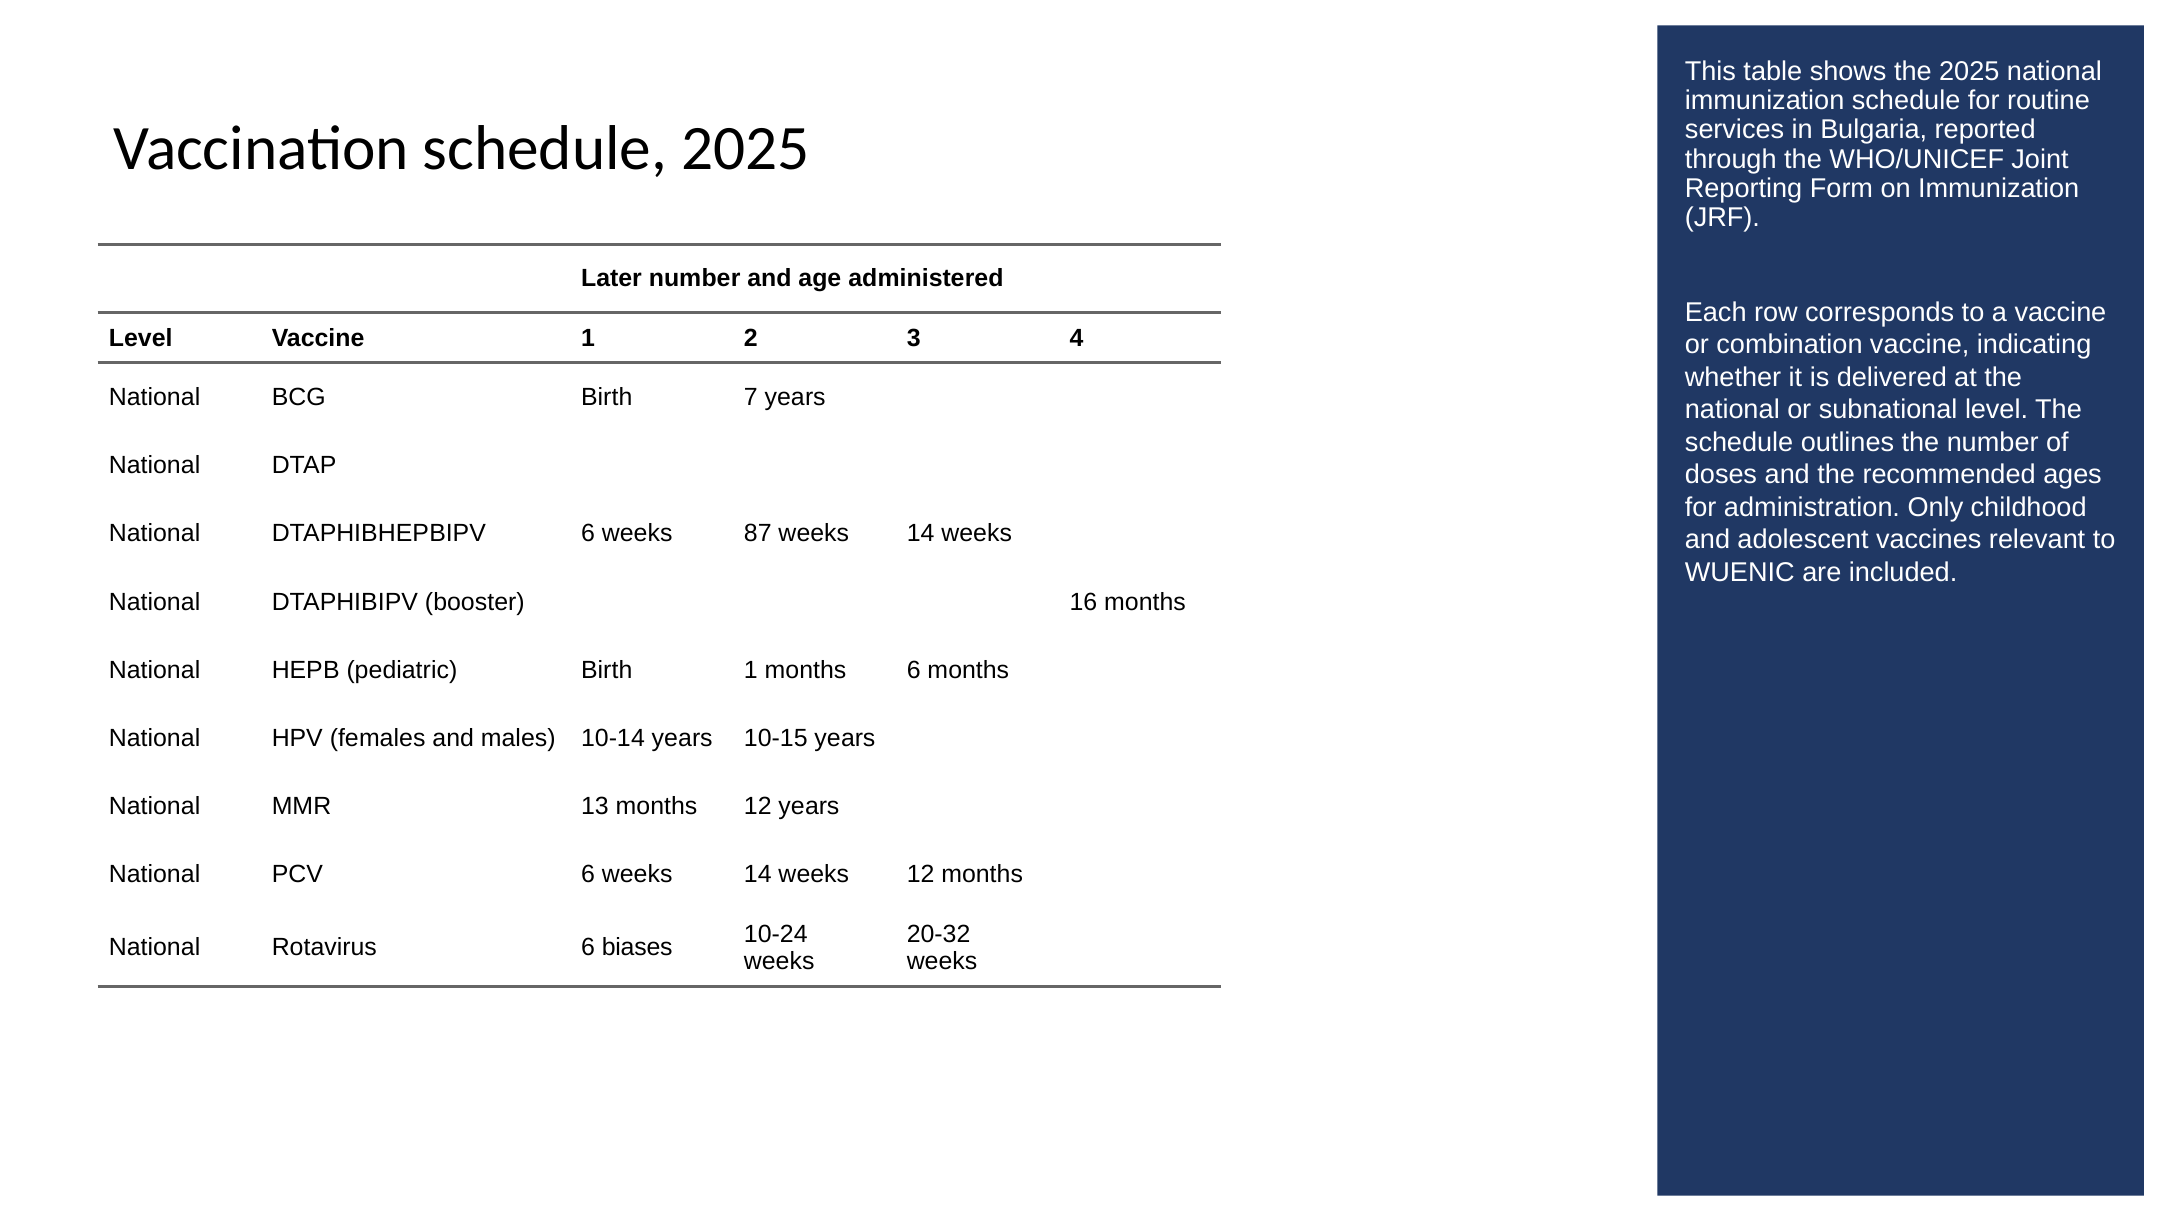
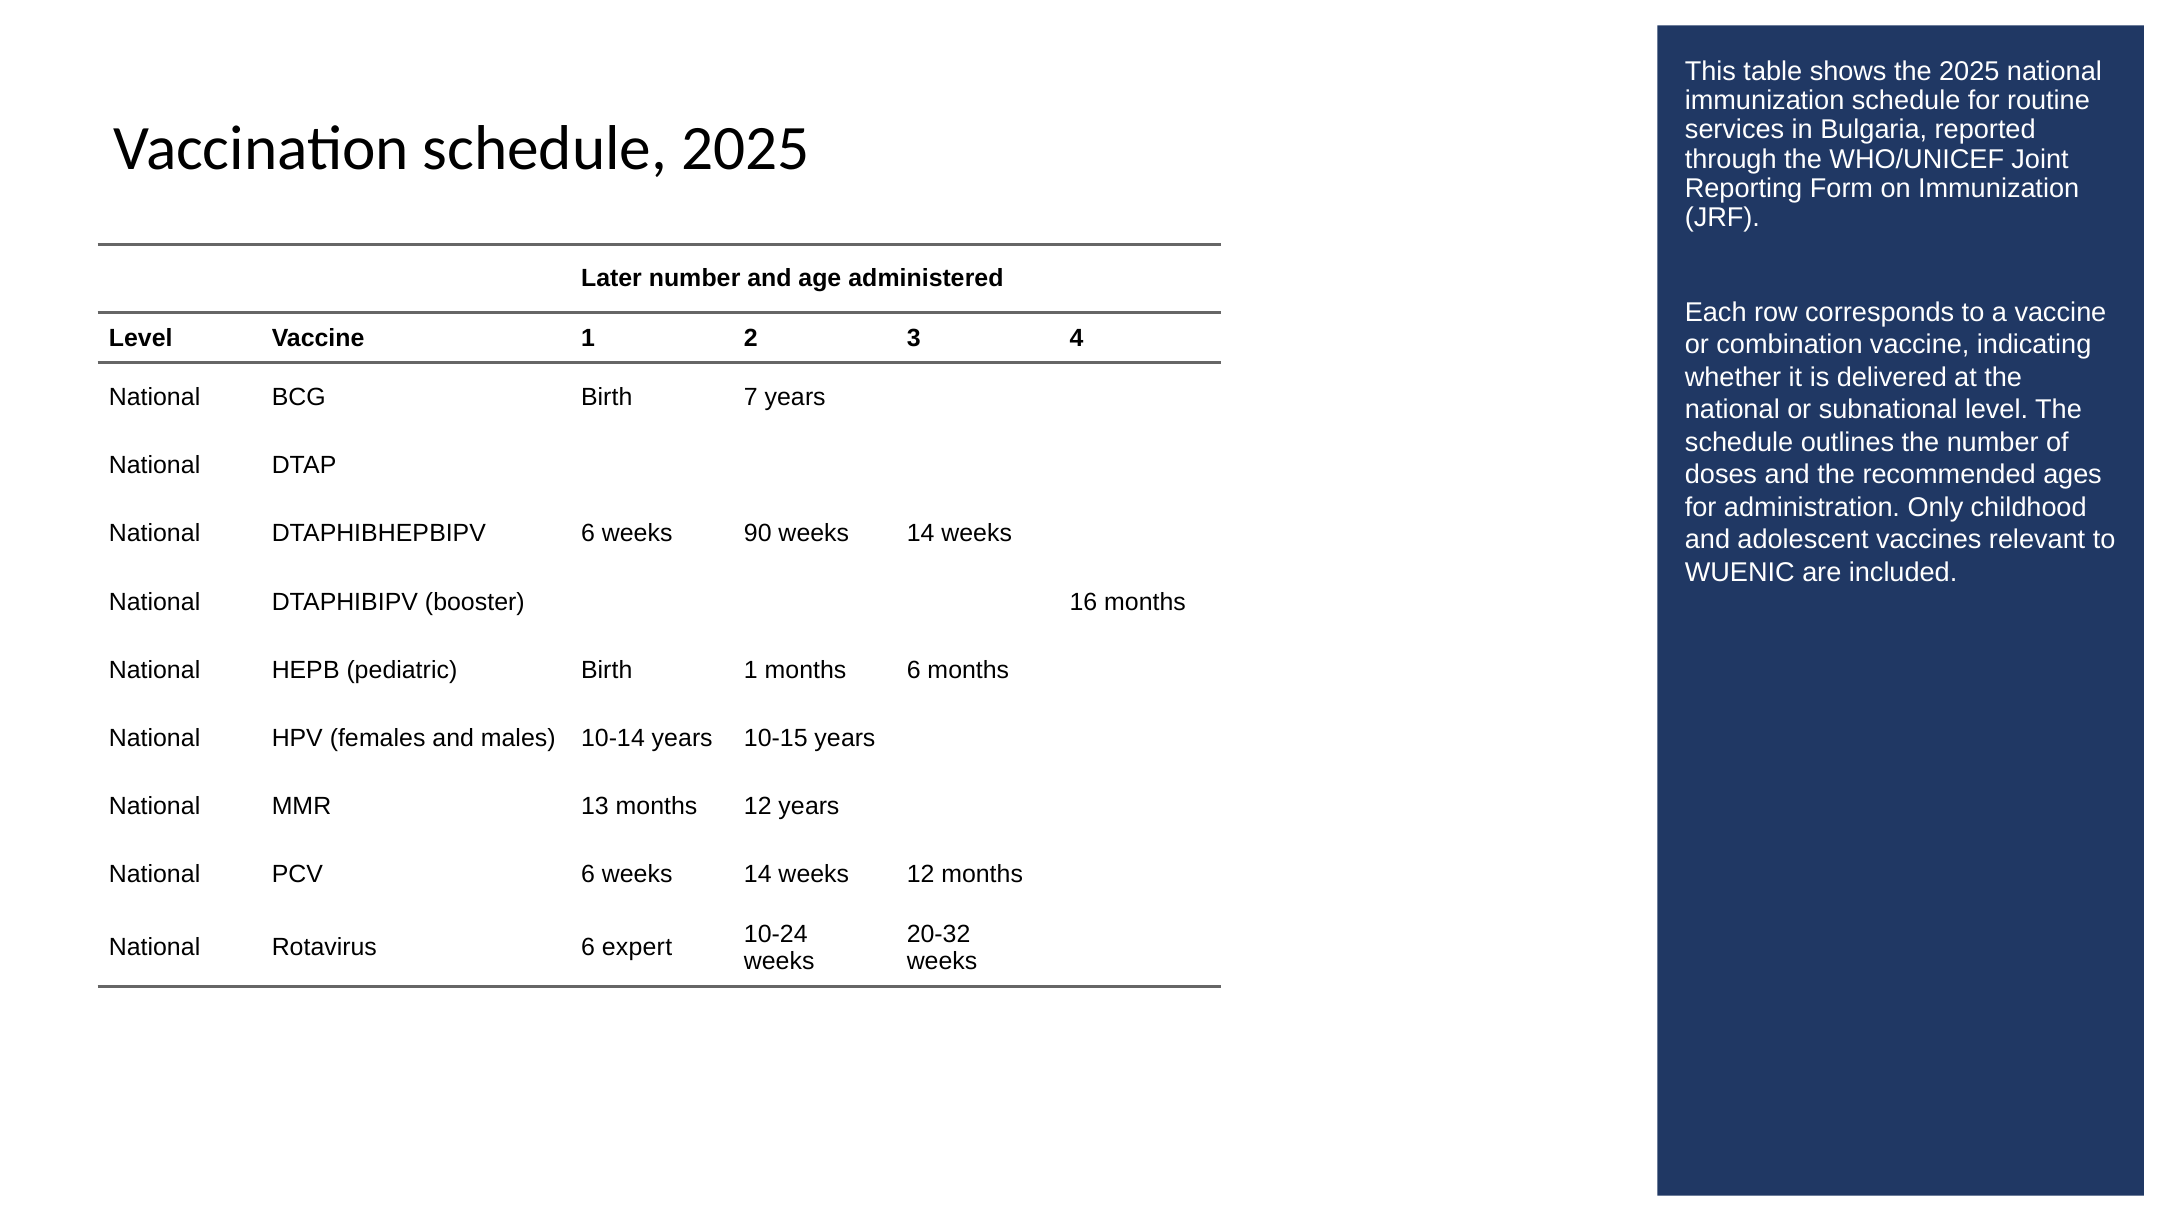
87: 87 -> 90
biases: biases -> expert
